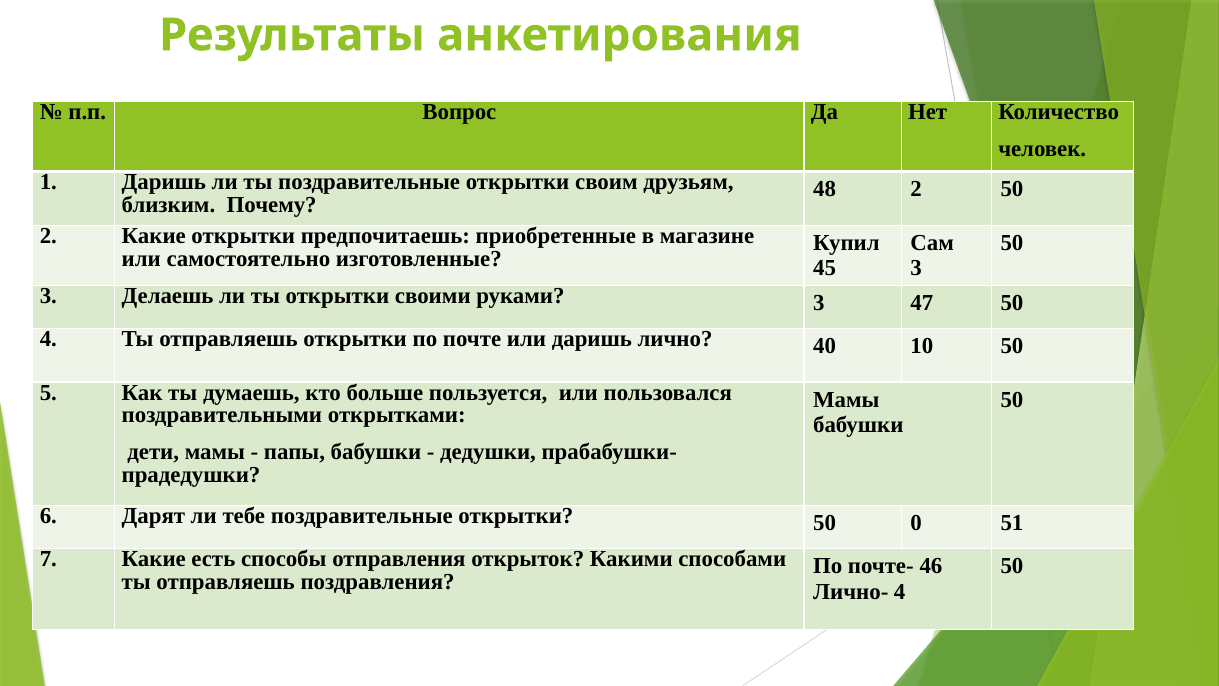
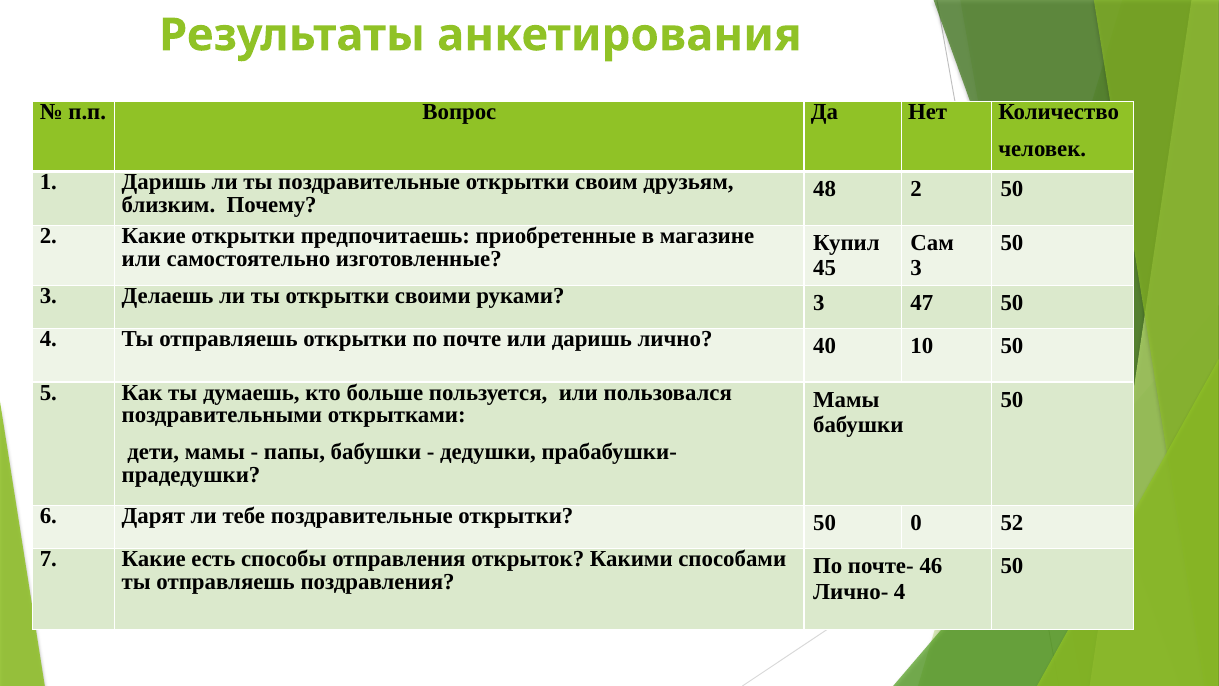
51: 51 -> 52
